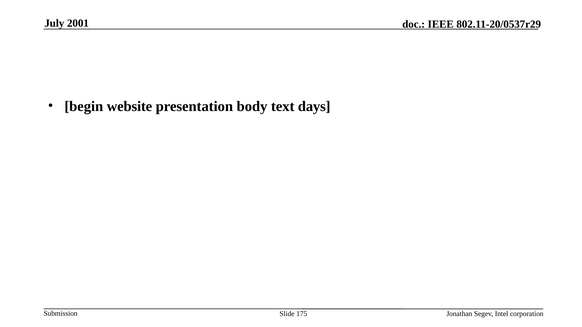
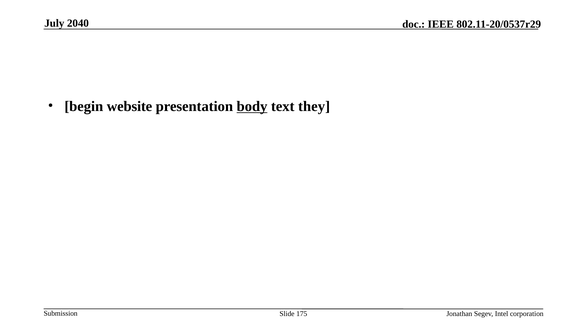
2001: 2001 -> 2040
body underline: none -> present
days: days -> they
